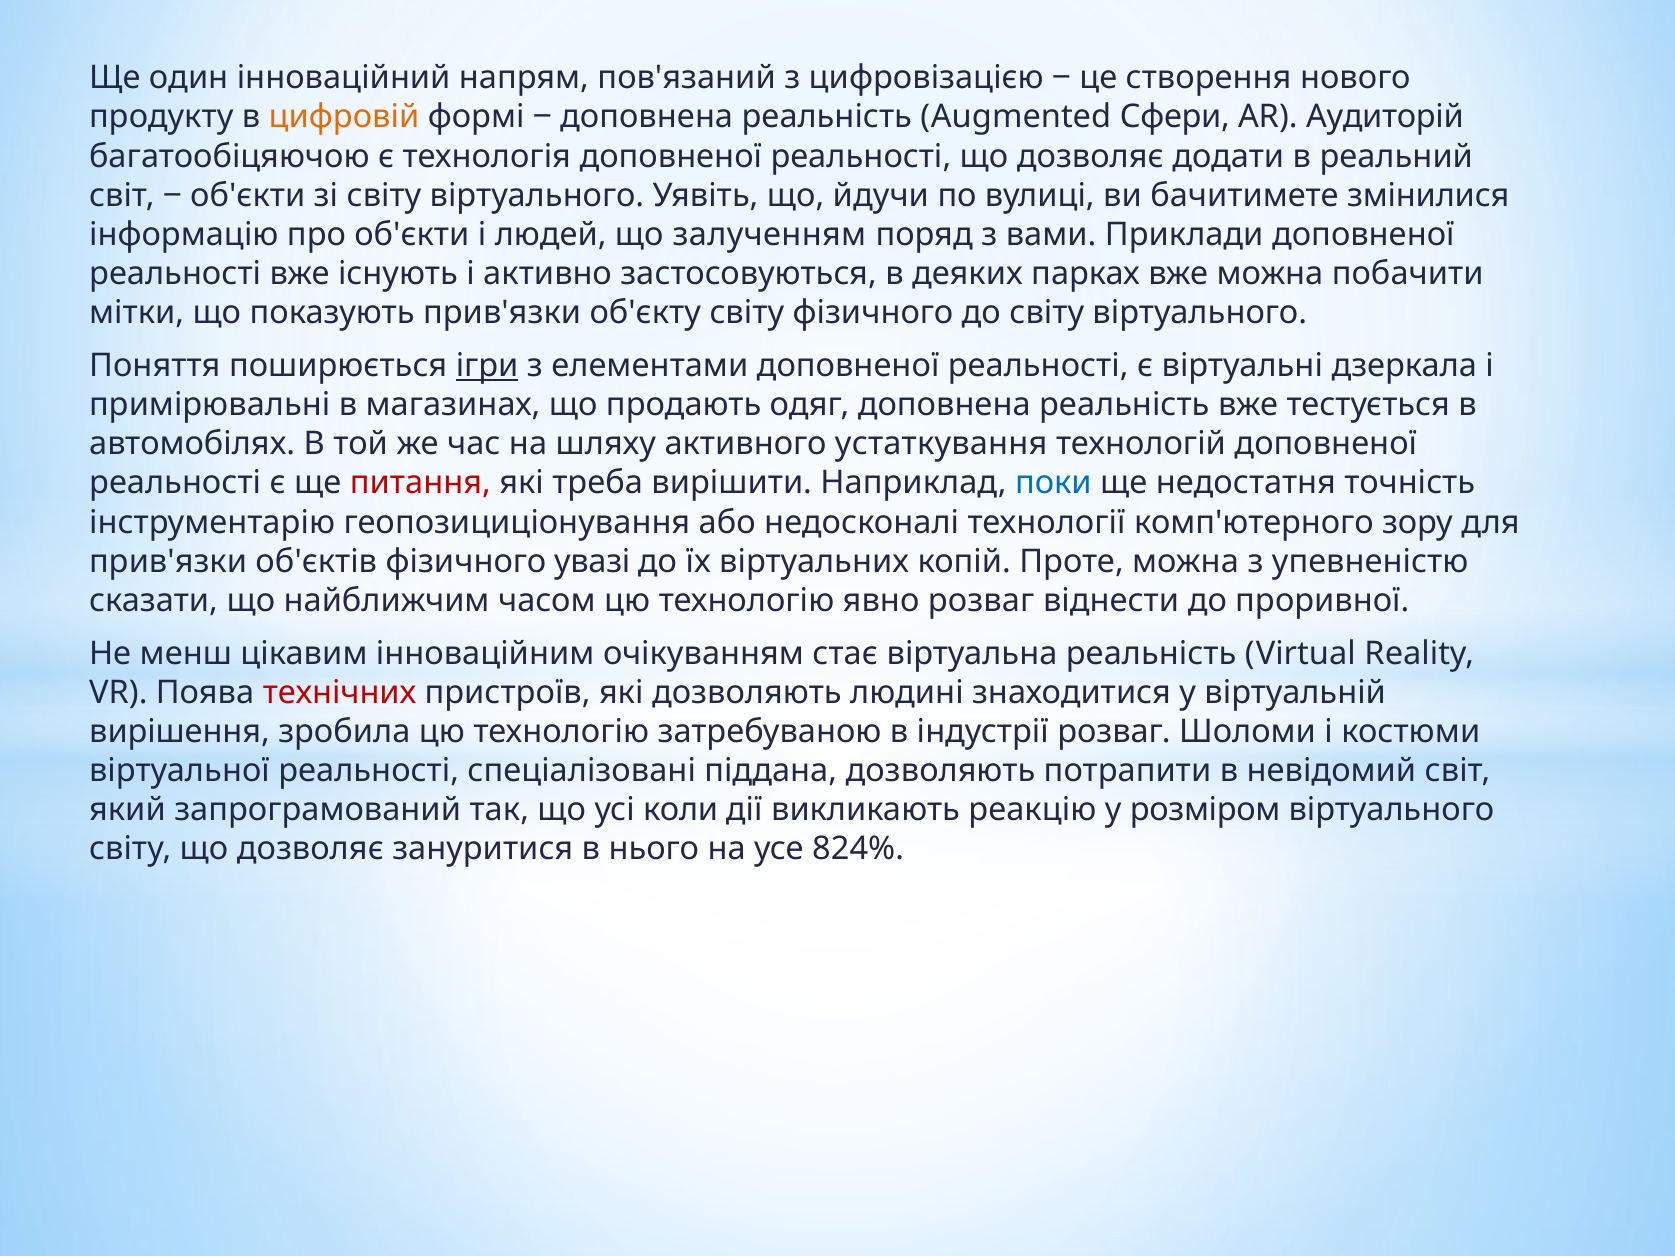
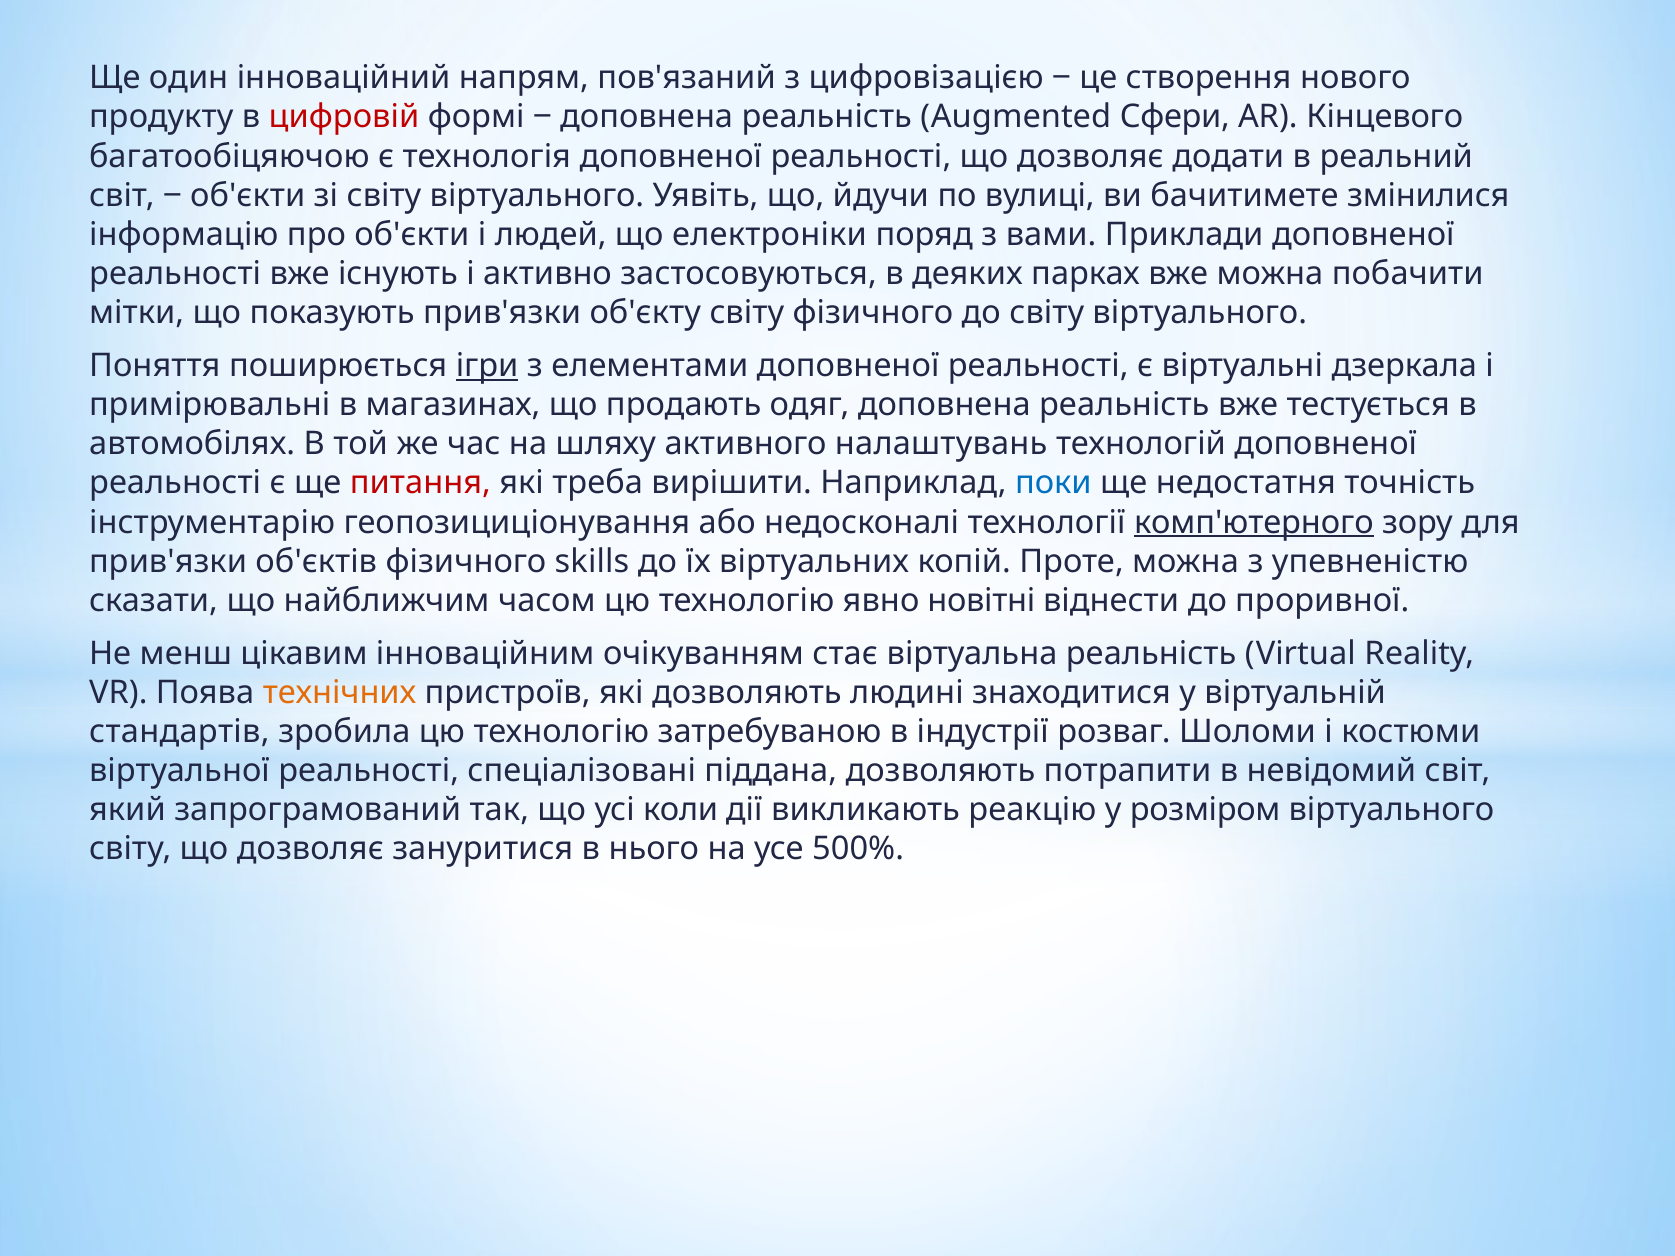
цифровій colour: orange -> red
Аудиторій: Аудиторій -> Кінцевого
залученням: залученням -> електроніки
устаткування: устаткування -> налаштувань
комп'ютерного underline: none -> present
увазі: увазі -> skills
явно розваг: розваг -> новітні
технічних colour: red -> orange
вирішення: вирішення -> стандартів
824%: 824% -> 500%
